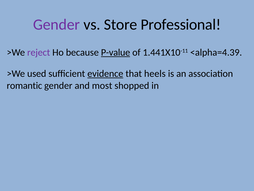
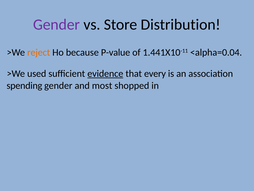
Professional: Professional -> Distribution
reject colour: purple -> orange
P-value underline: present -> none
<alpha=4.39: <alpha=4.39 -> <alpha=0.04
heels: heels -> every
romantic: romantic -> spending
